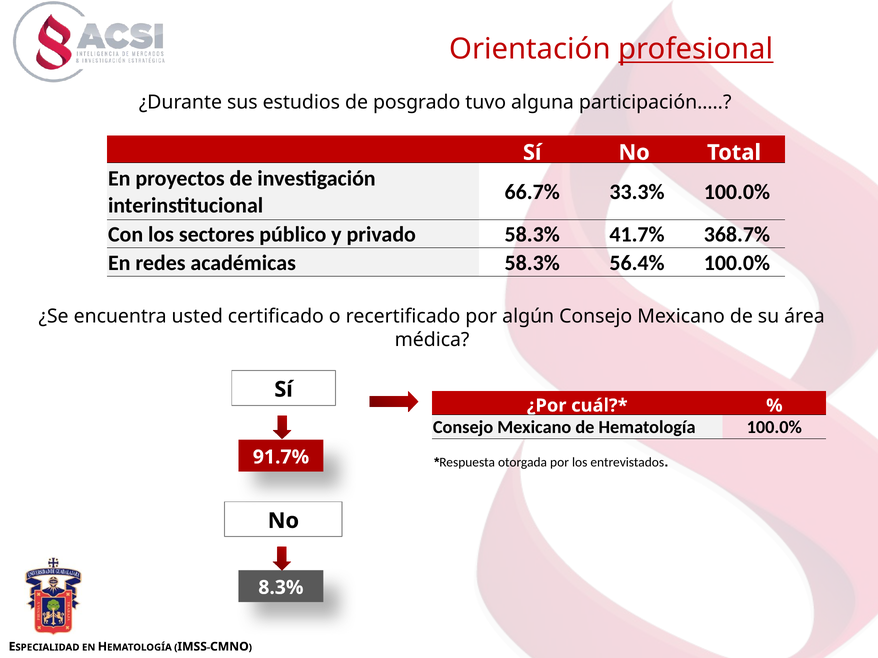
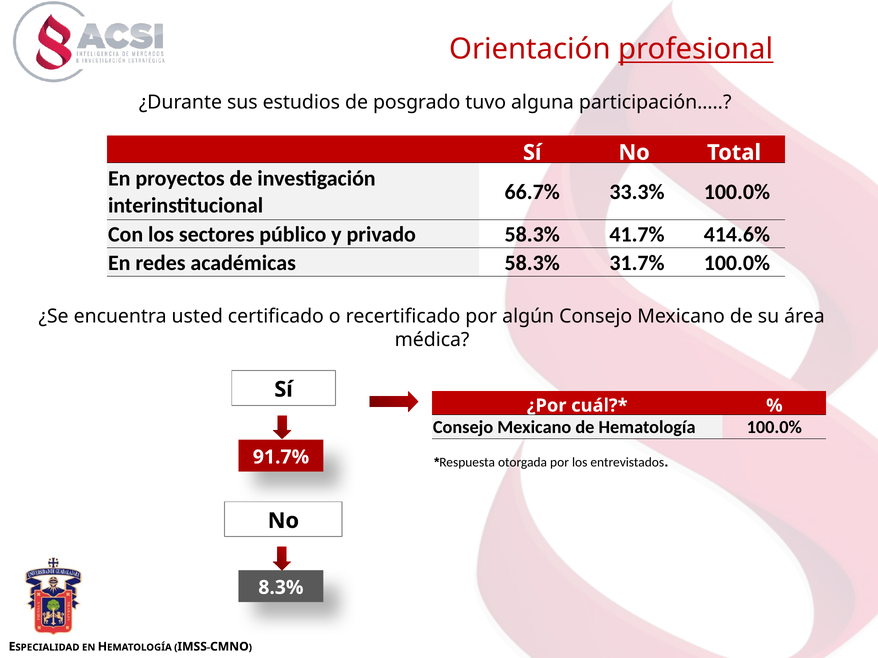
368.7%: 368.7% -> 414.6%
56.4%: 56.4% -> 31.7%
